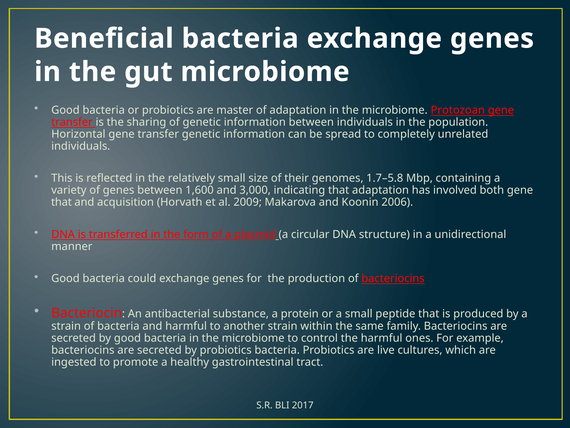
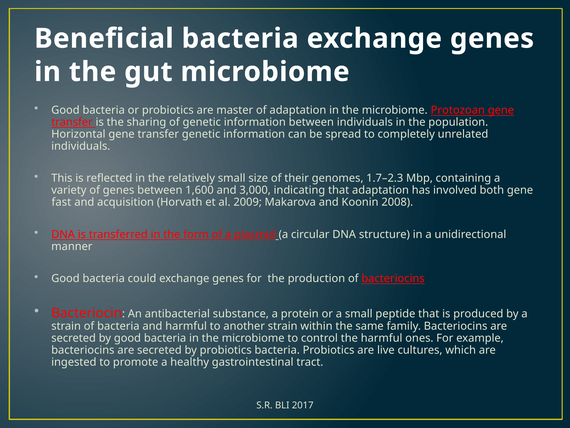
1.7–5.8: 1.7–5.8 -> 1.7–2.3
that at (61, 202): that -> fast
2006: 2006 -> 2008
